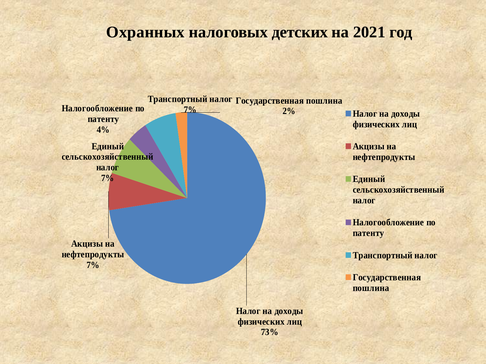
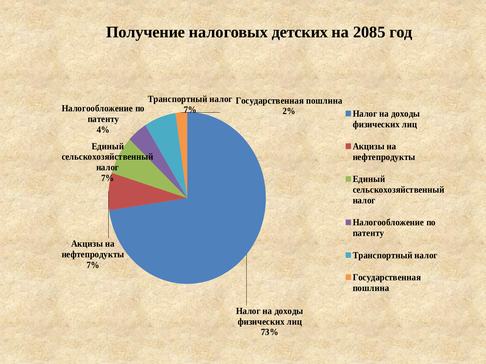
Охранных: Охранных -> Получение
2021: 2021 -> 2085
